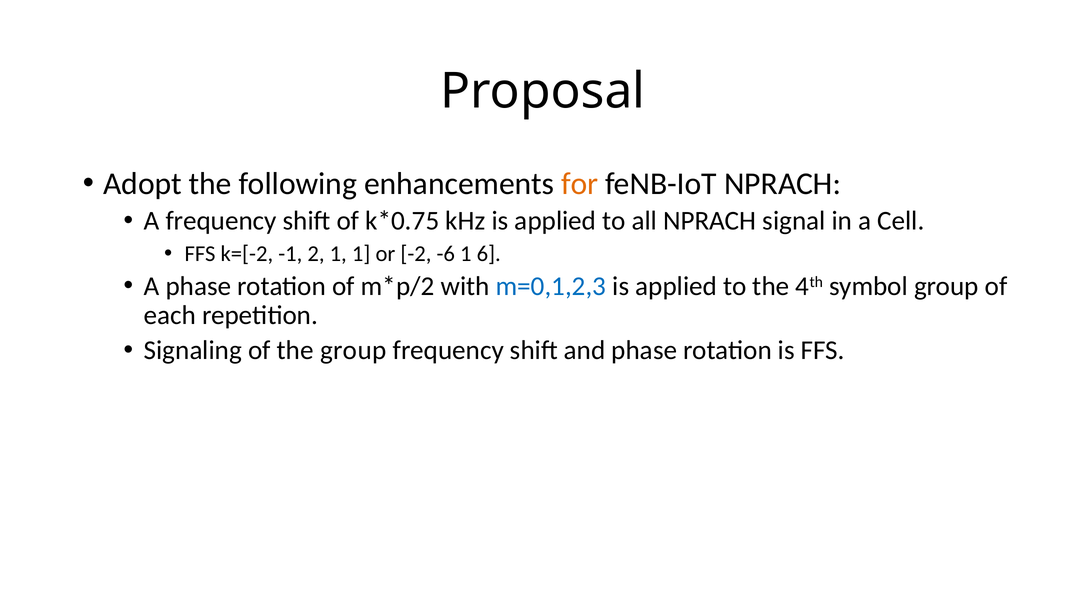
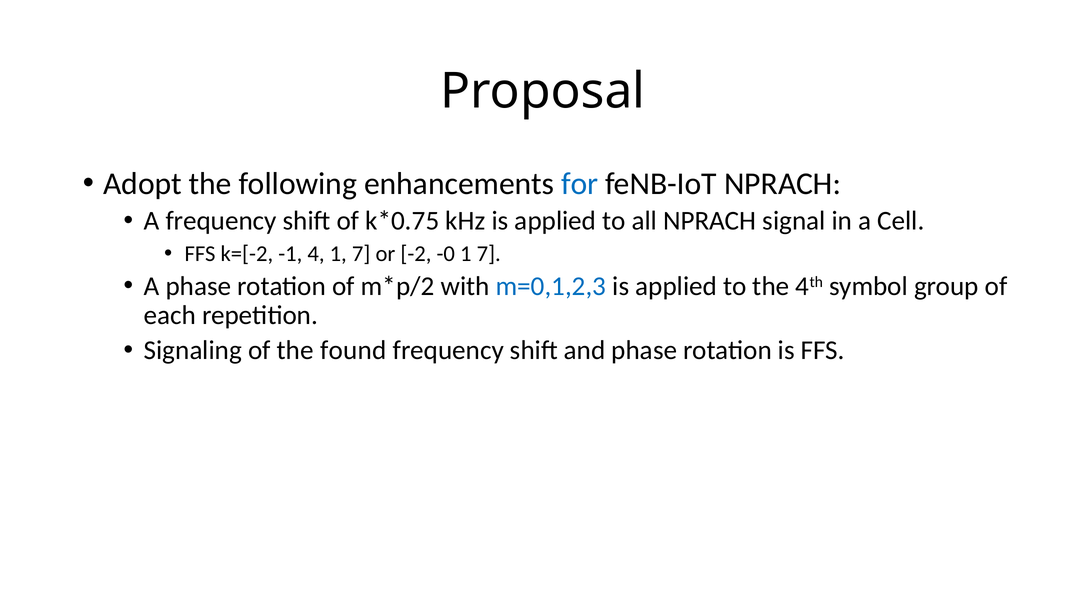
for colour: orange -> blue
2: 2 -> 4
1 at (361, 254): 1 -> 7
-6: -6 -> -0
6 at (489, 254): 6 -> 7
the group: group -> found
